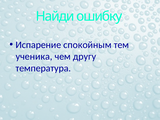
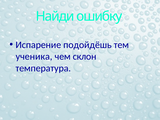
спокойным: спокойным -> подойдёшь
другу: другу -> склон
